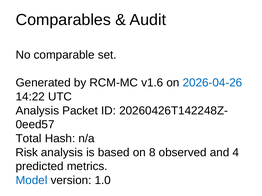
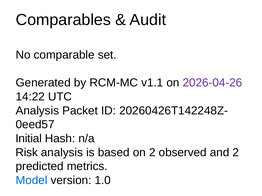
v1.6: v1.6 -> v1.1
2026-04-26 colour: blue -> purple
Total: Total -> Initial
on 8: 8 -> 2
and 4: 4 -> 2
